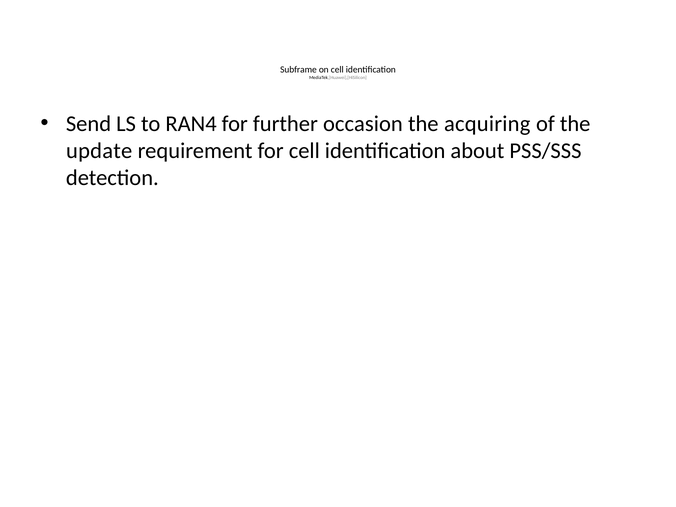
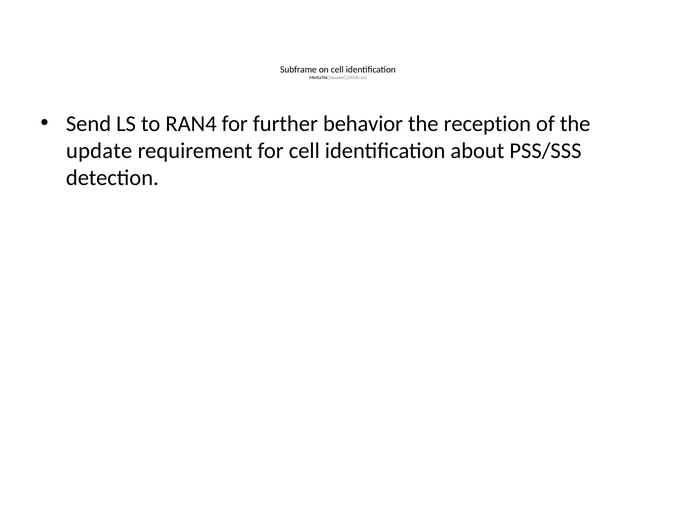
occasion: occasion -> behavior
acquiring: acquiring -> reception
